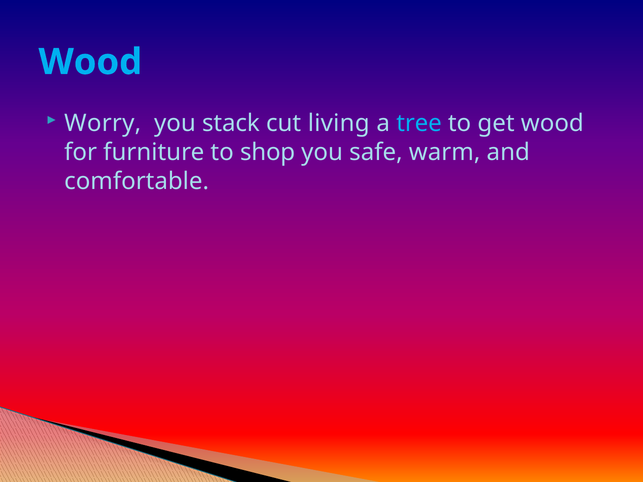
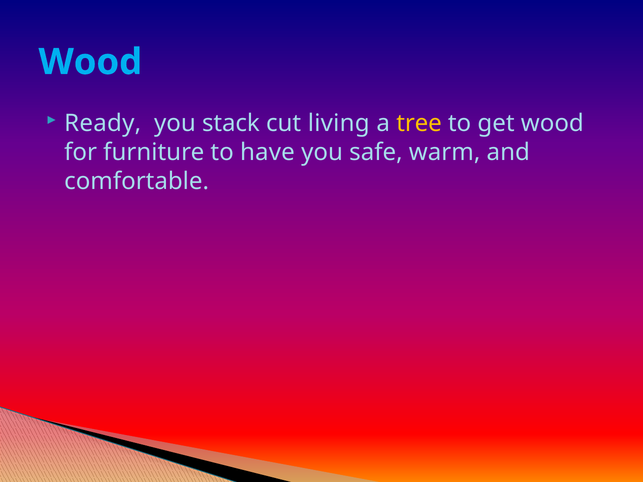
Worry: Worry -> Ready
tree colour: light blue -> yellow
shop: shop -> have
